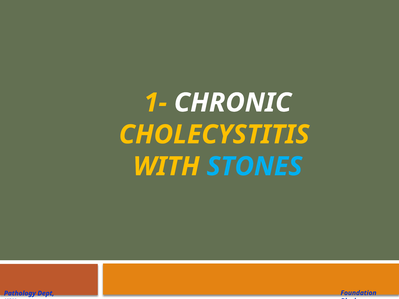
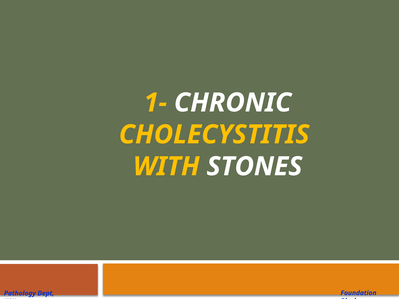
STONES colour: light blue -> white
